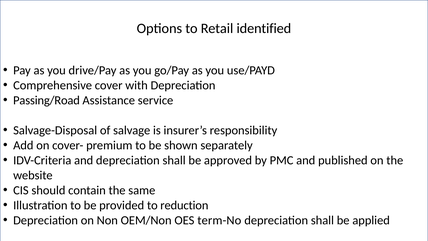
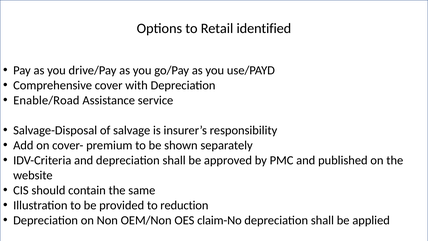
Passing/Road: Passing/Road -> Enable/Road
term-No: term-No -> claim-No
